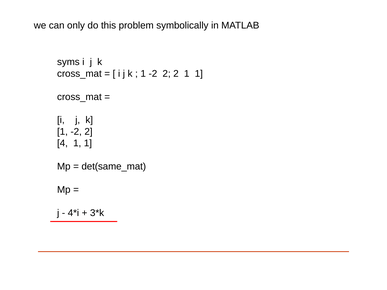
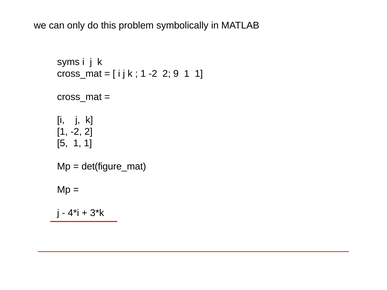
2 2: 2 -> 9
4: 4 -> 5
det(same_mat: det(same_mat -> det(figure_mat
